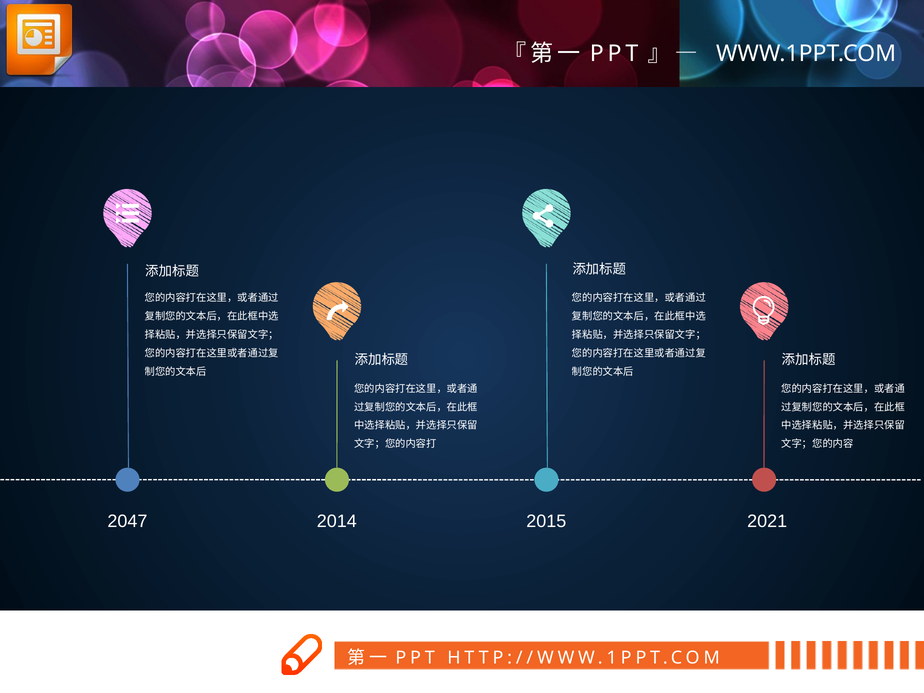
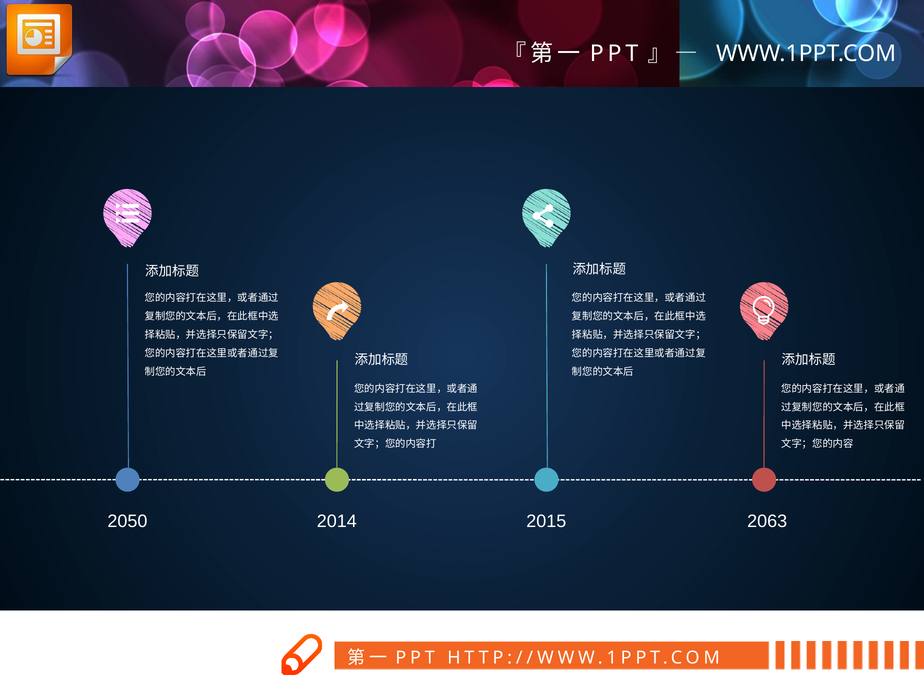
2047: 2047 -> 2050
2021: 2021 -> 2063
